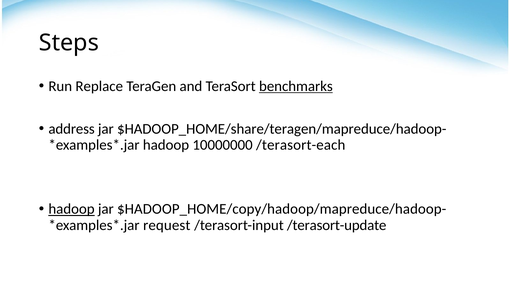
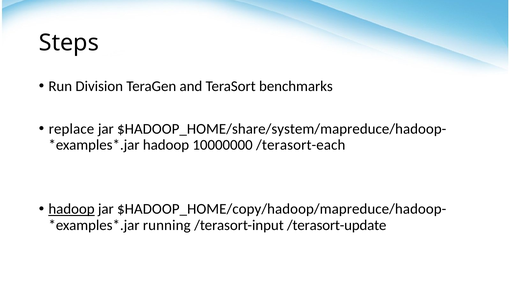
Replace: Replace -> Division
benchmarks underline: present -> none
address: address -> replace
$HADOOP_HOME/share/teragen/mapreduce/hadoop-: $HADOOP_HOME/share/teragen/mapreduce/hadoop- -> $HADOOP_HOME/share/system/mapreduce/hadoop-
request: request -> running
